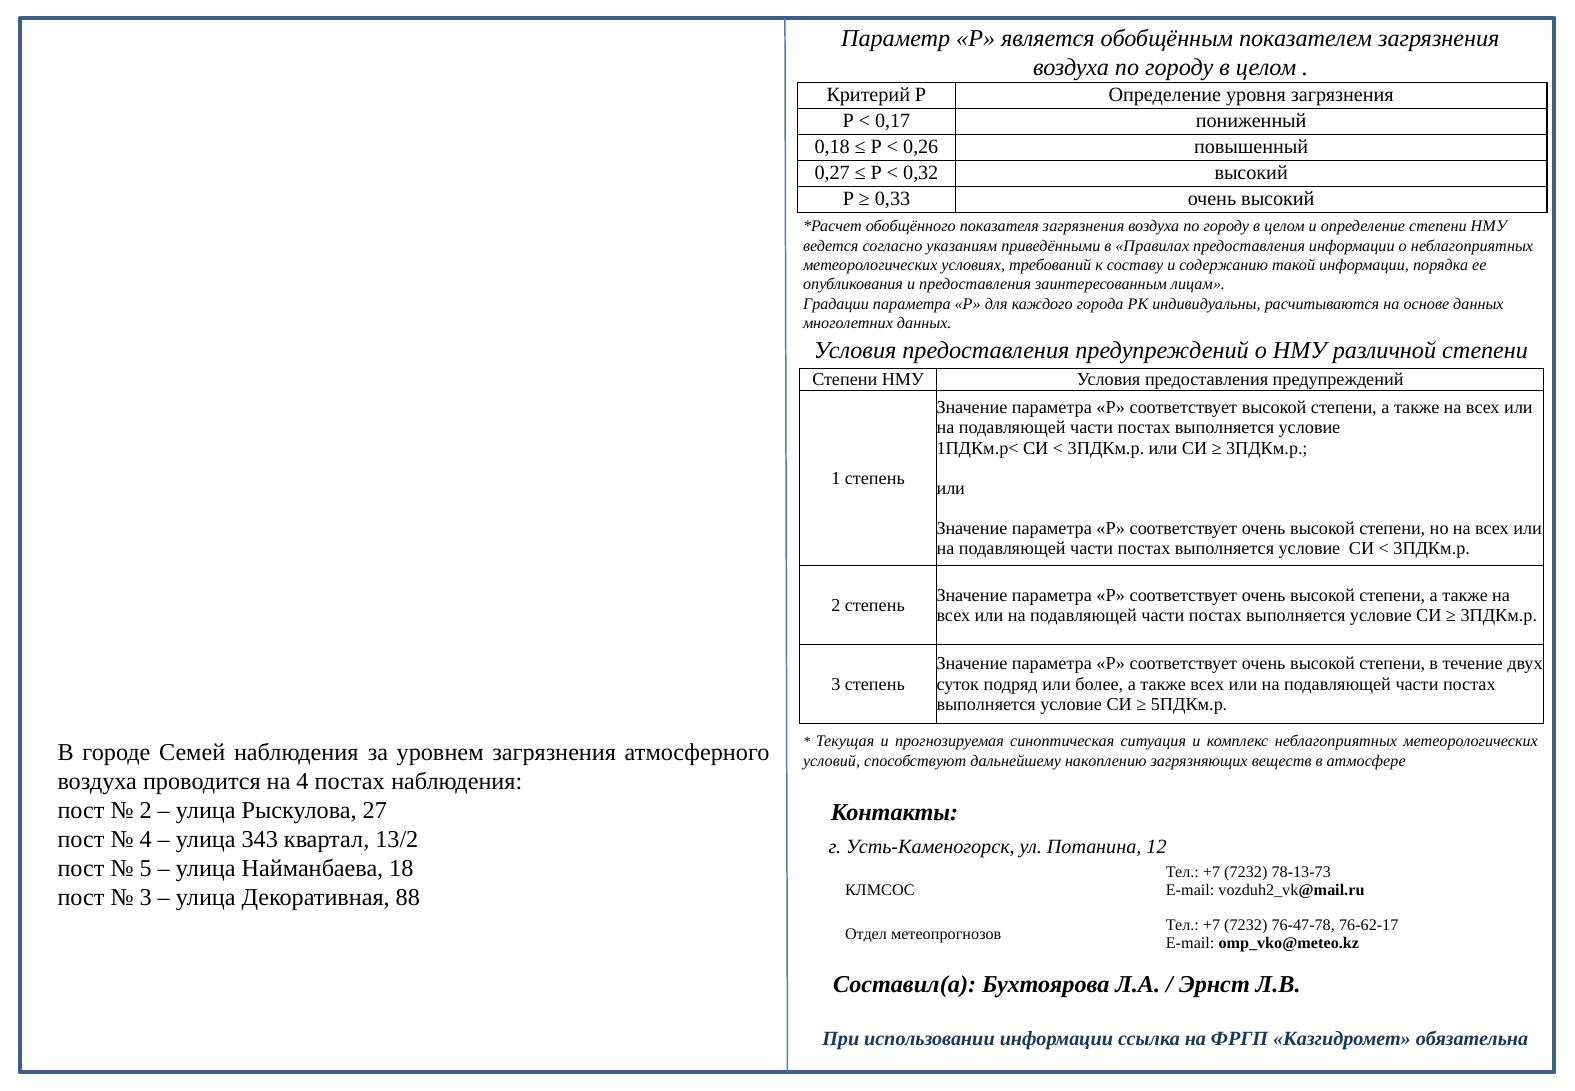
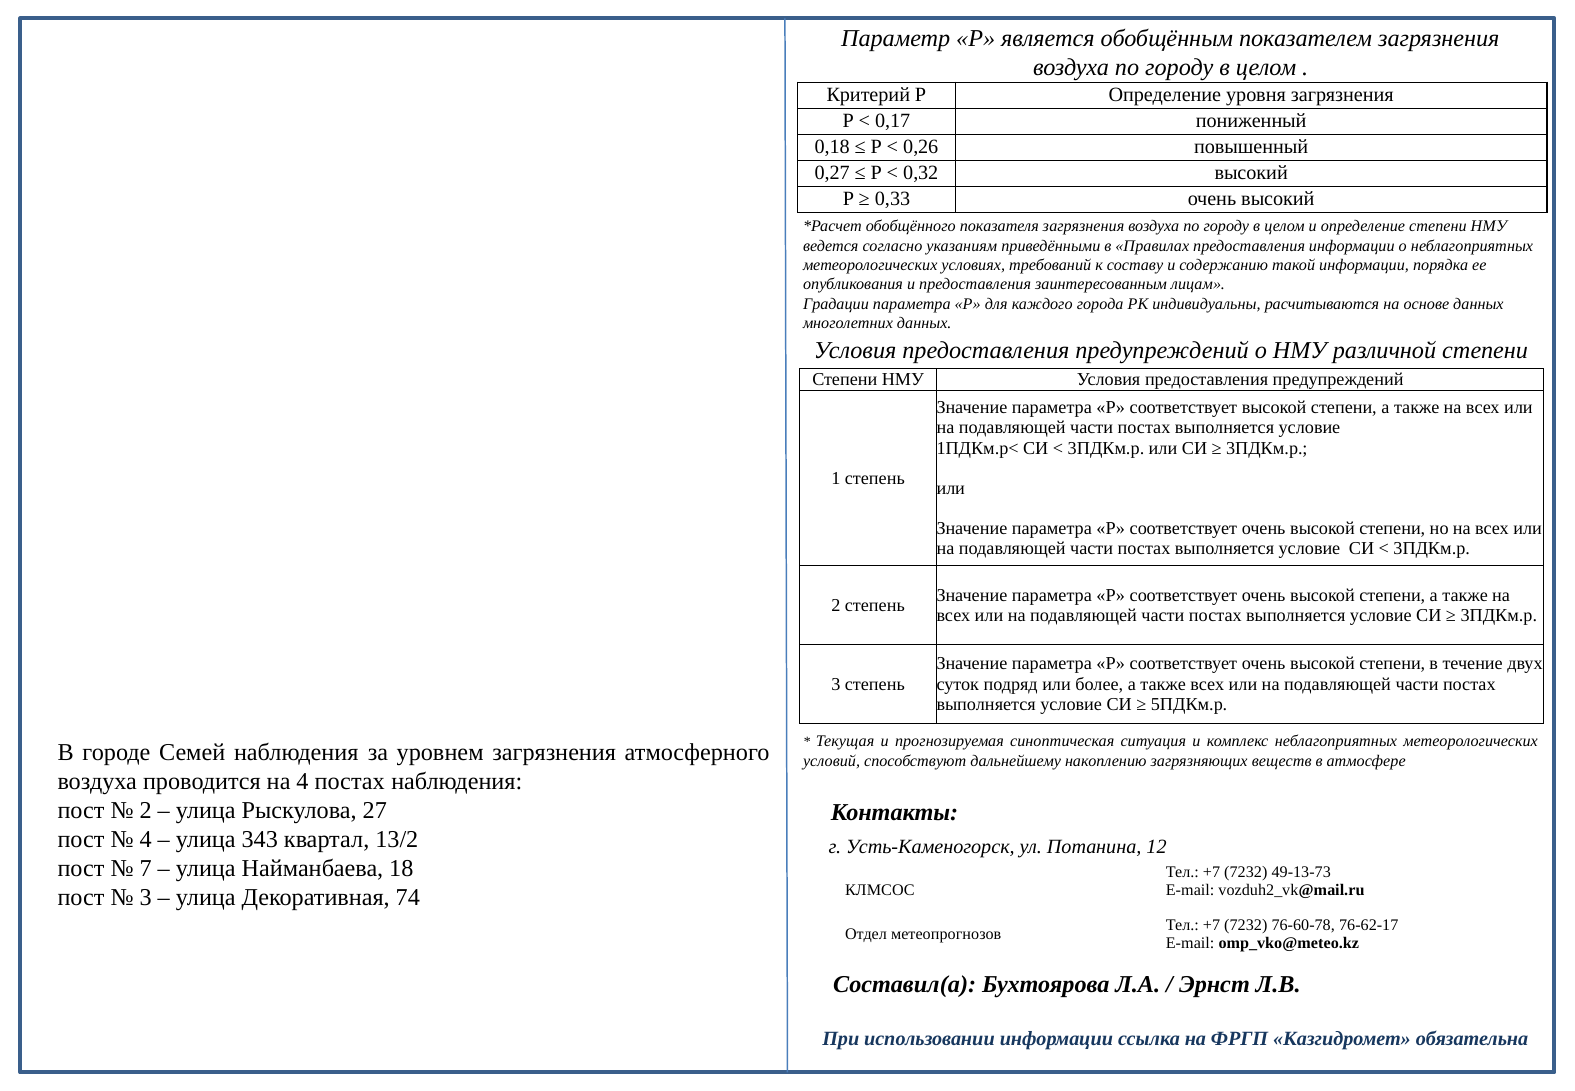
5: 5 -> 7
78-13-73: 78-13-73 -> 49-13-73
88: 88 -> 74
76-47-78: 76-47-78 -> 76-60-78
